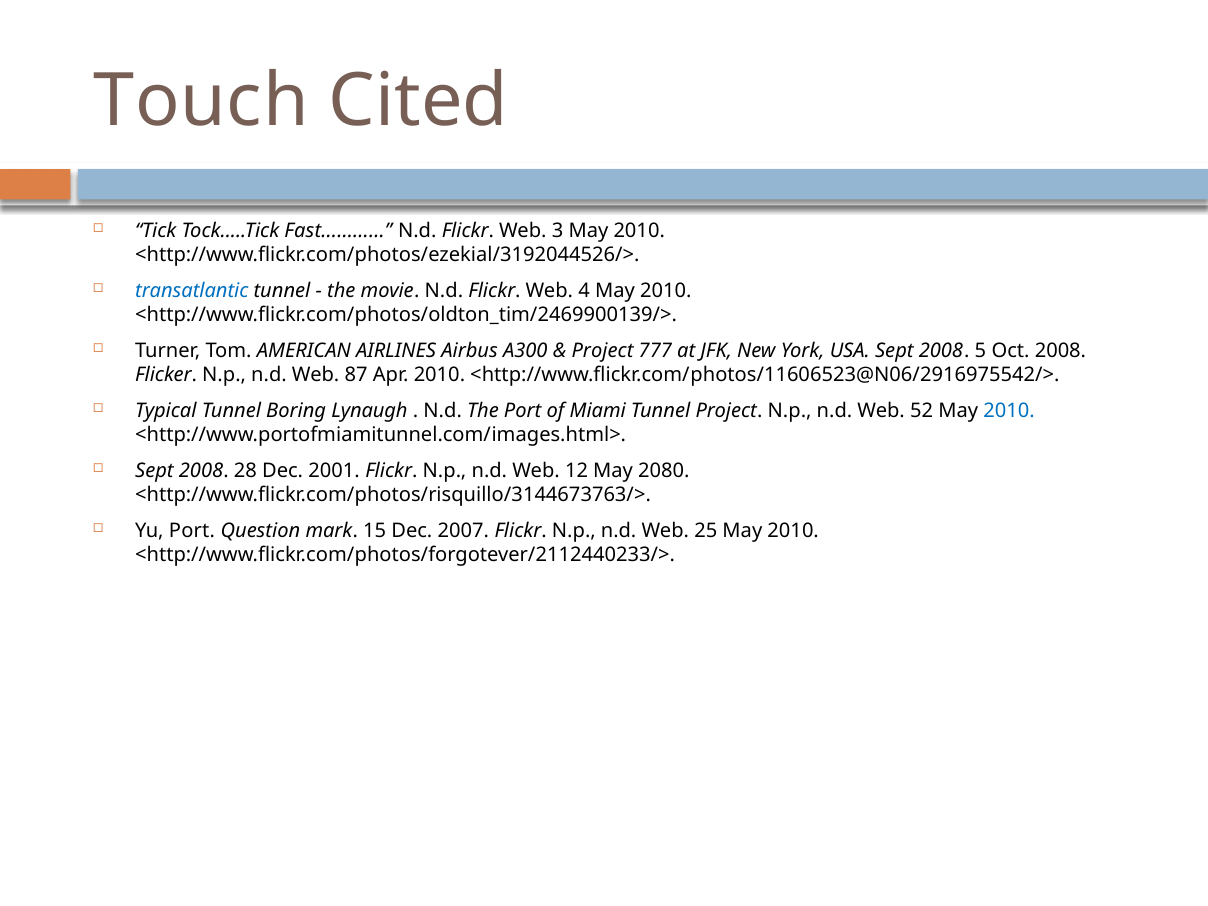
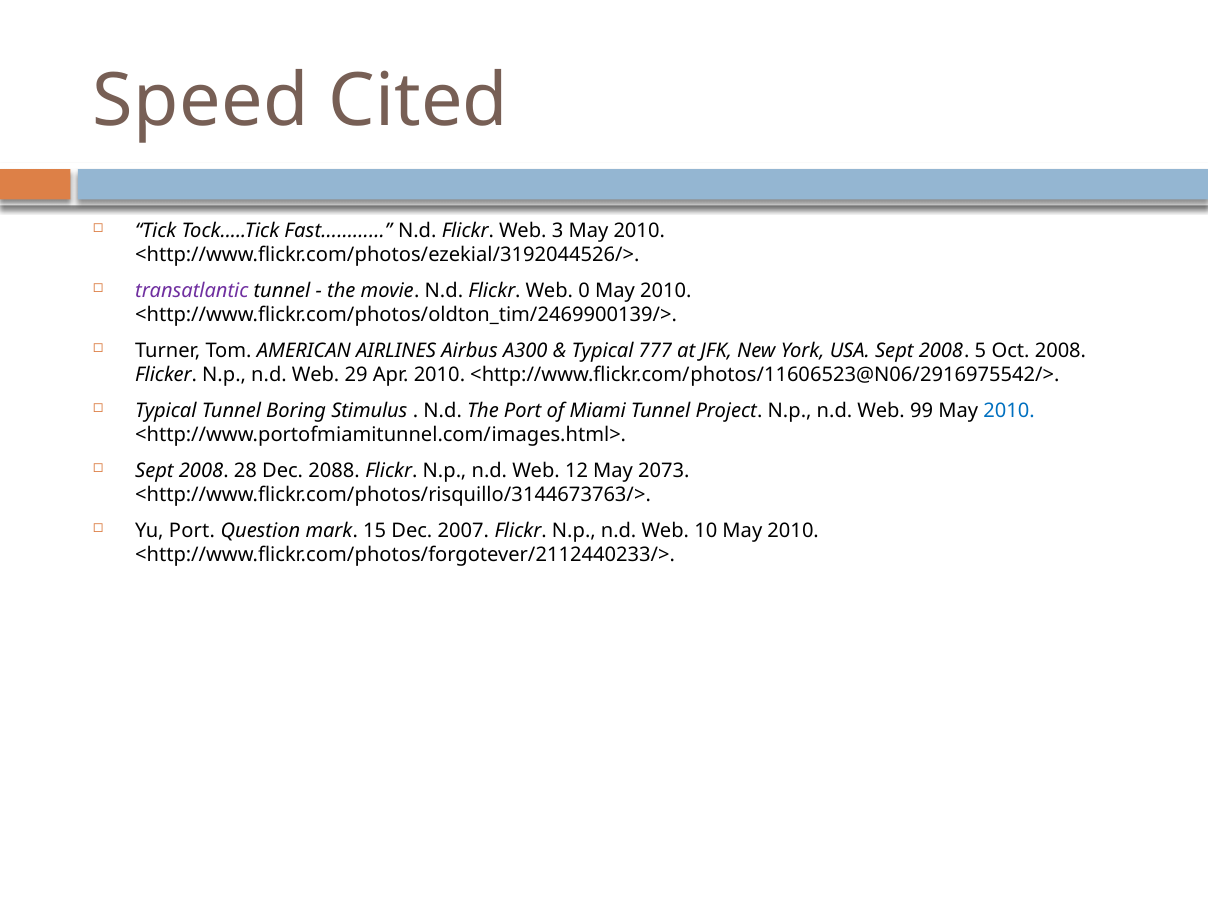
Touch: Touch -> Speed
transatlantic colour: blue -> purple
4: 4 -> 0
Project at (603, 351): Project -> Typical
87: 87 -> 29
Lynaugh: Lynaugh -> Stimulus
52: 52 -> 99
2001: 2001 -> 2088
2080: 2080 -> 2073
25: 25 -> 10
